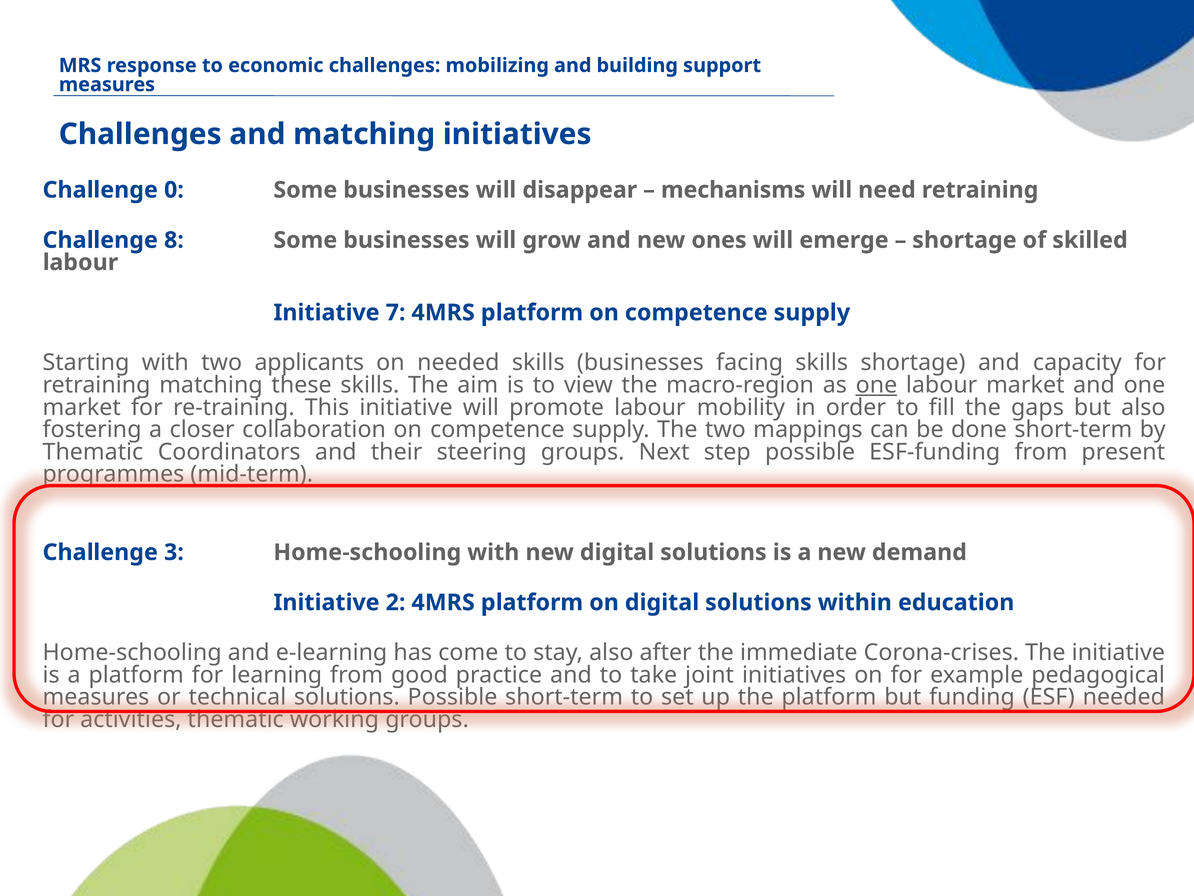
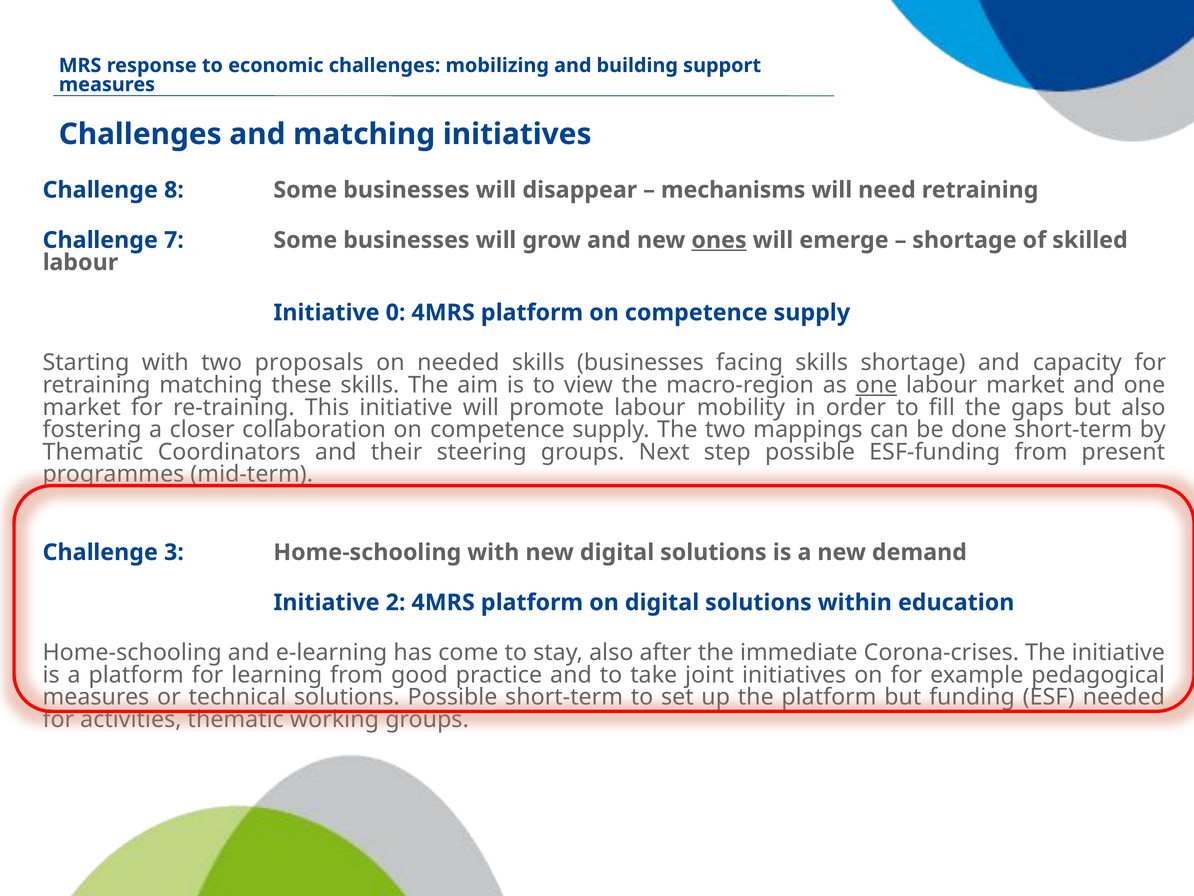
0: 0 -> 8
8: 8 -> 7
ones underline: none -> present
7: 7 -> 0
applicants: applicants -> proposals
